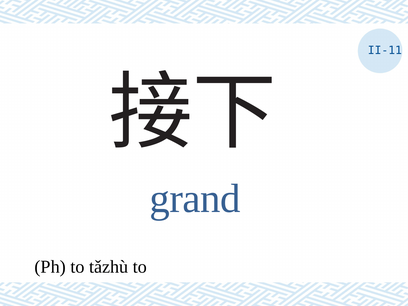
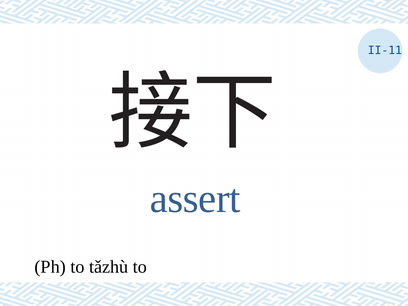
grand: grand -> assert
